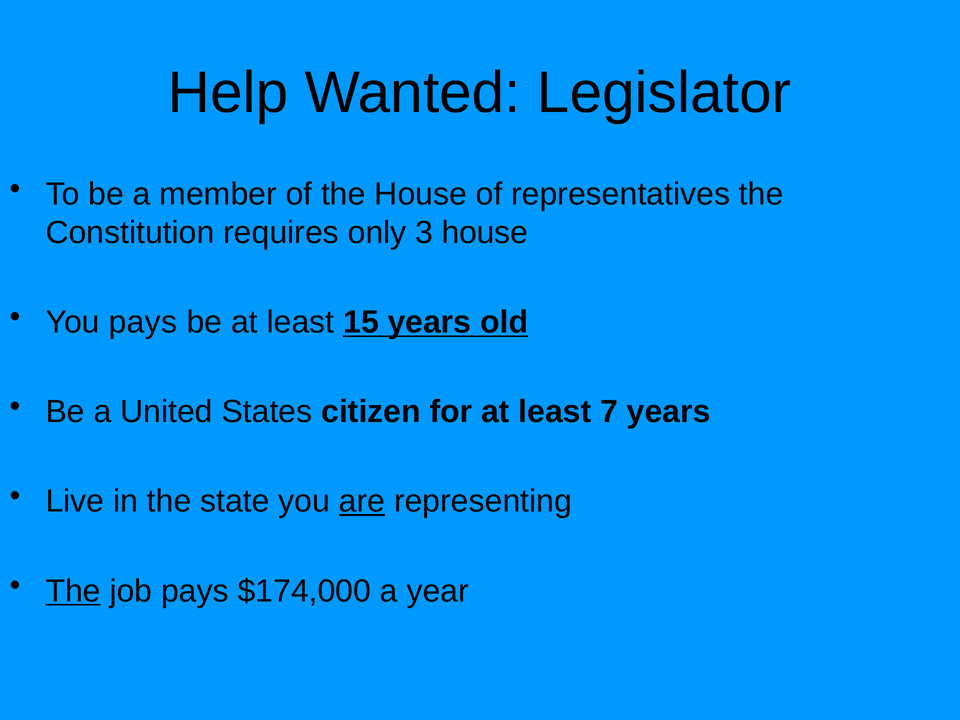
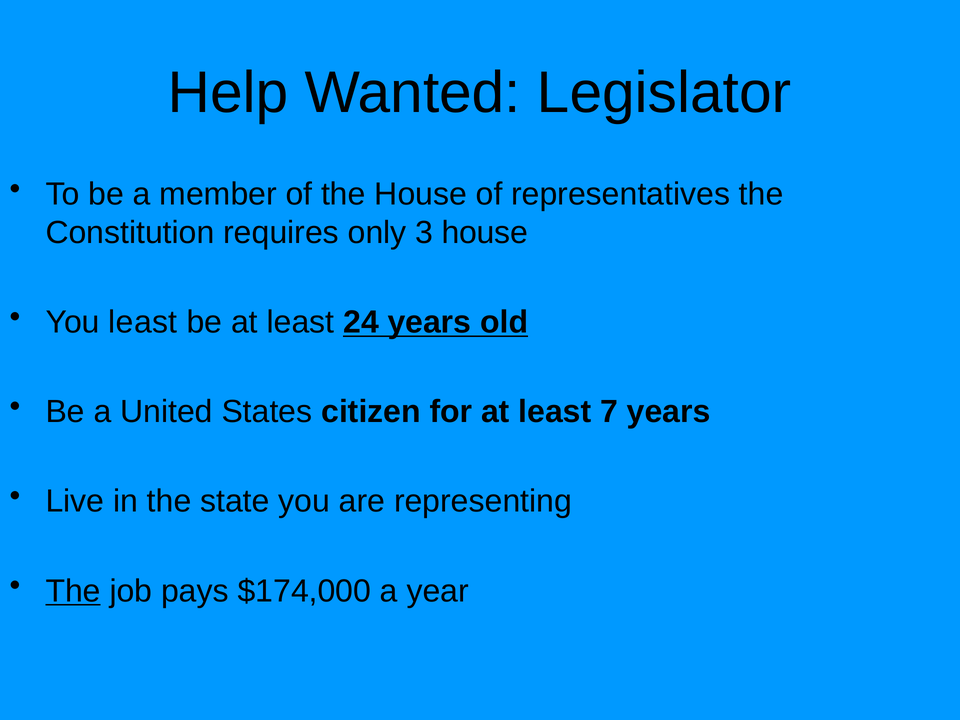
You pays: pays -> least
15: 15 -> 24
are underline: present -> none
